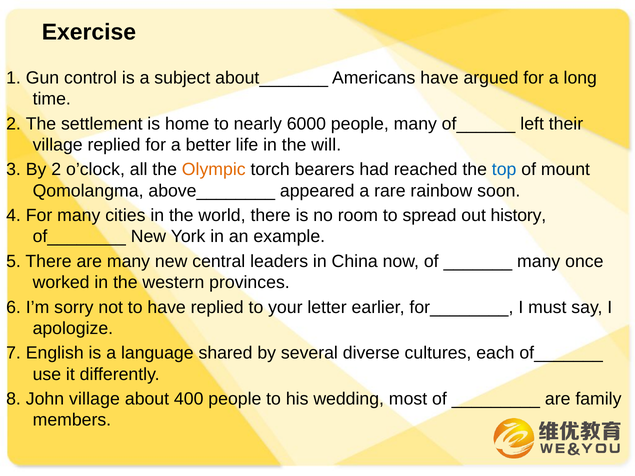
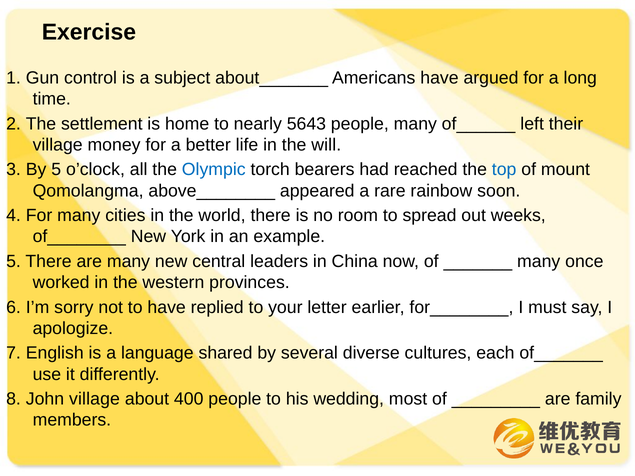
6000: 6000 -> 5643
village replied: replied -> money
By 2: 2 -> 5
Olympic colour: orange -> blue
history: history -> weeks
